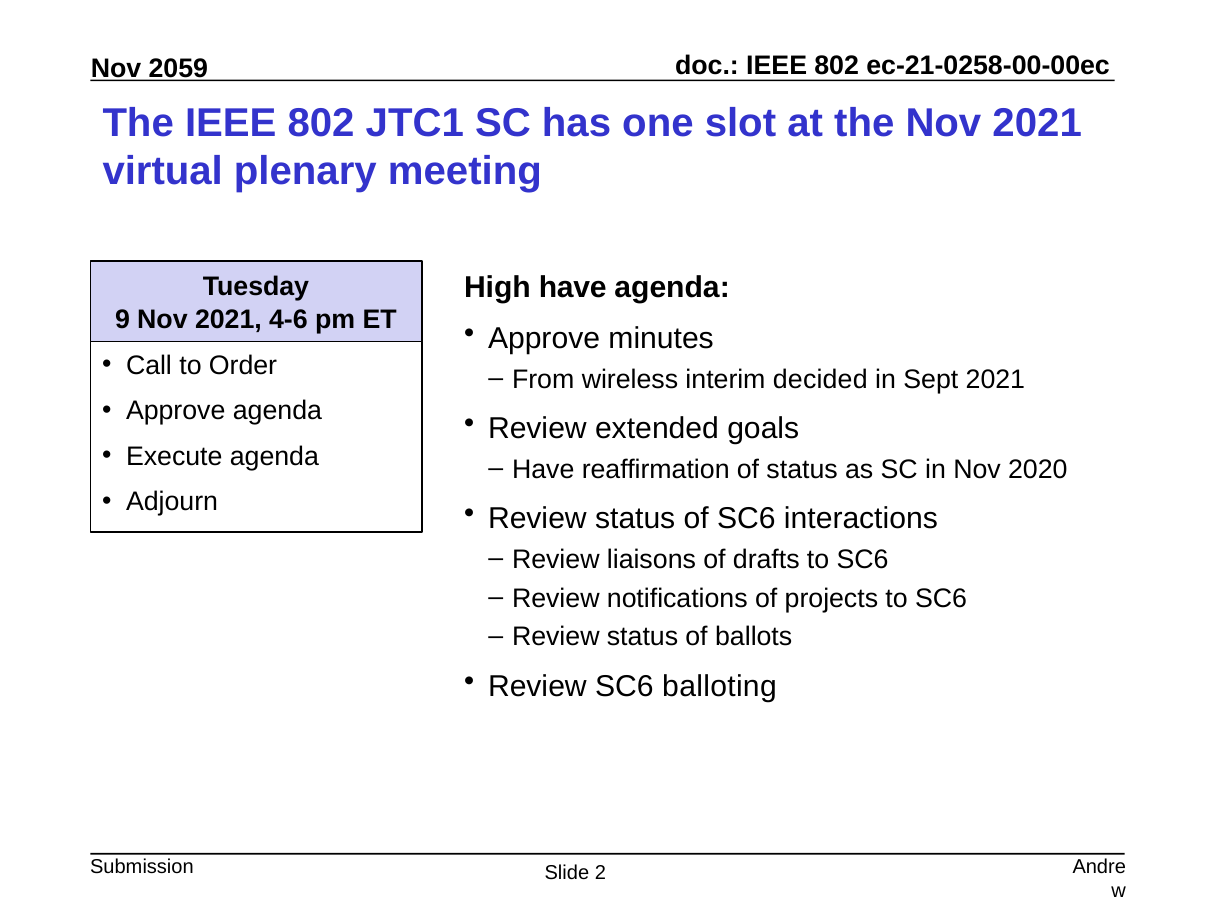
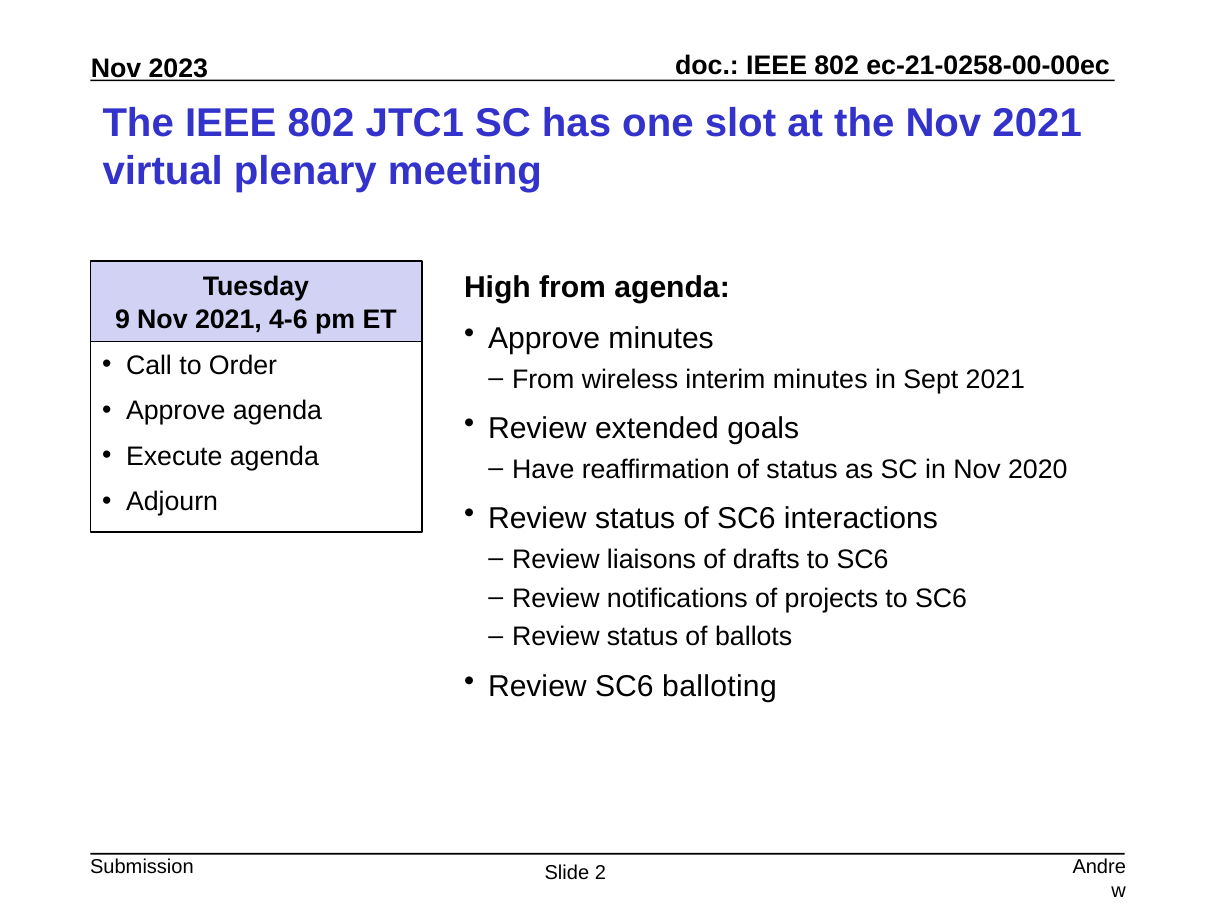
2059: 2059 -> 2023
High have: have -> from
interim decided: decided -> minutes
